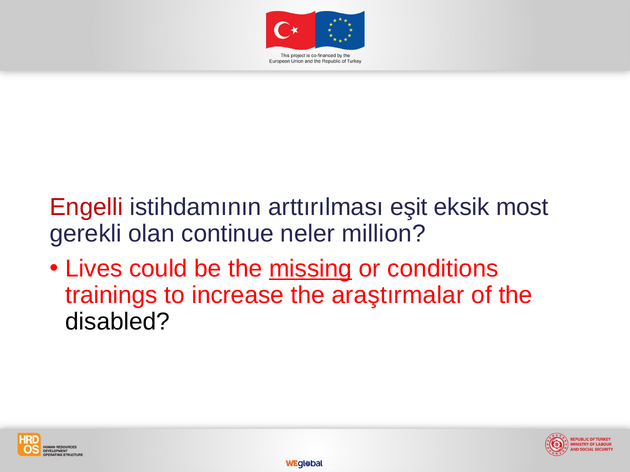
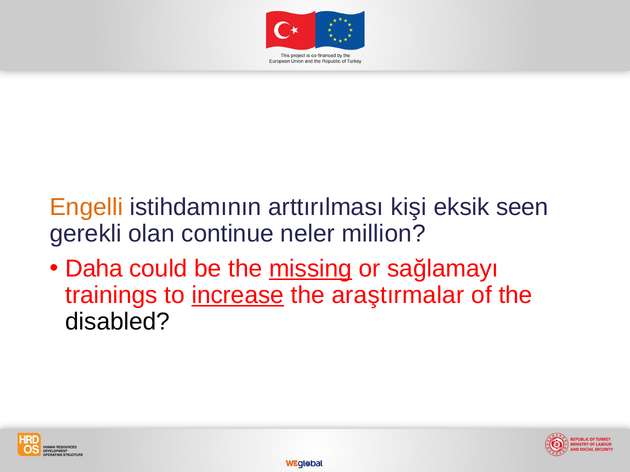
Engelli colour: red -> orange
eşit: eşit -> kişi
most: most -> seen
Lives: Lives -> Daha
conditions: conditions -> sağlamayı
increase underline: none -> present
